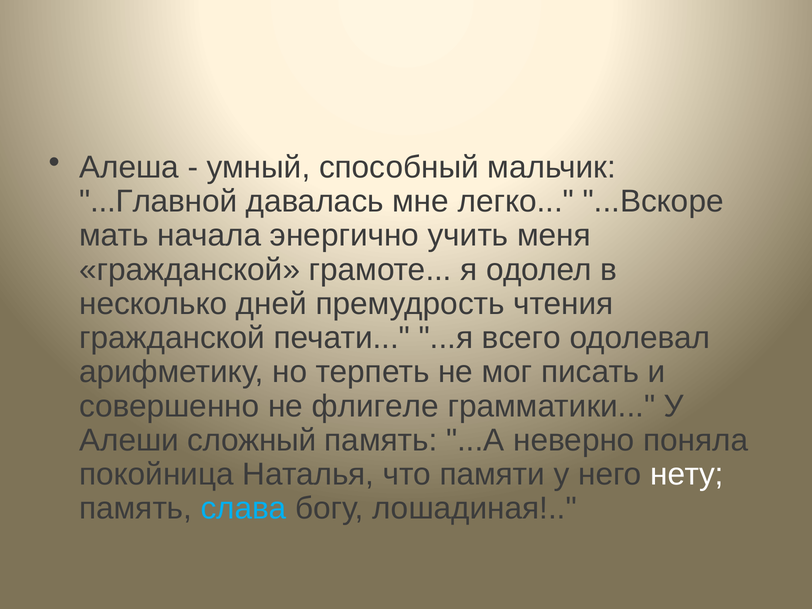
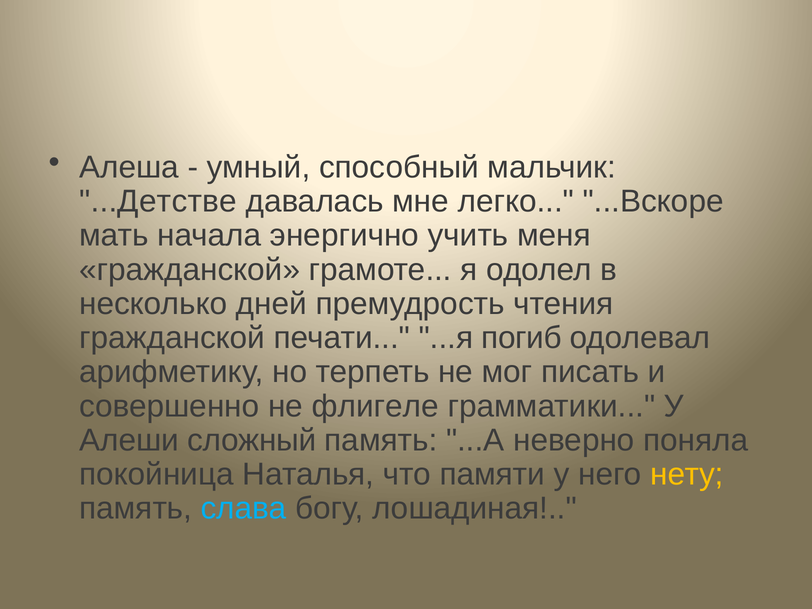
...Главной: ...Главной -> ...Детстве
всего: всего -> погиб
нету colour: white -> yellow
